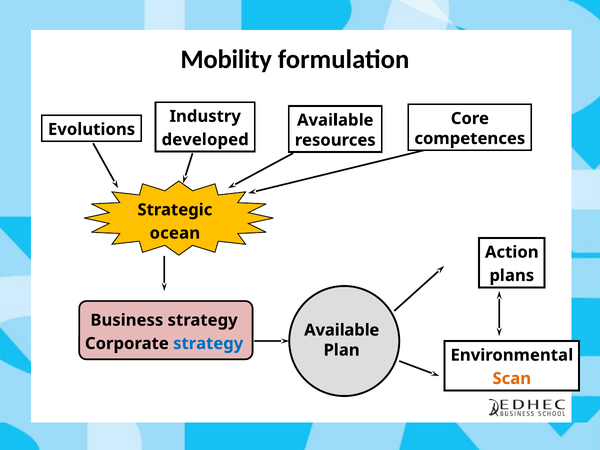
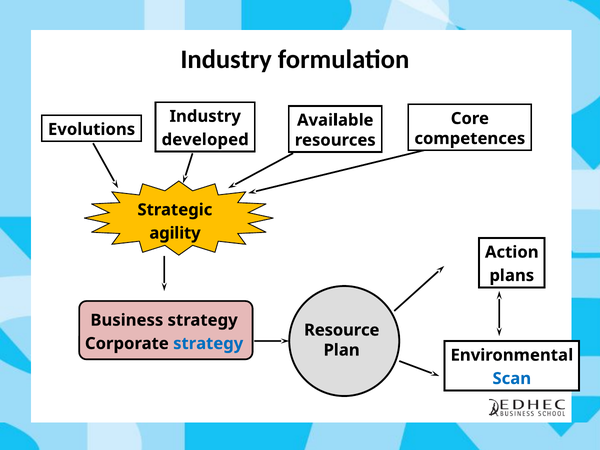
Mobility at (226, 59): Mobility -> Industry
ocean: ocean -> agility
Available at (342, 330): Available -> Resource
Scan colour: orange -> blue
